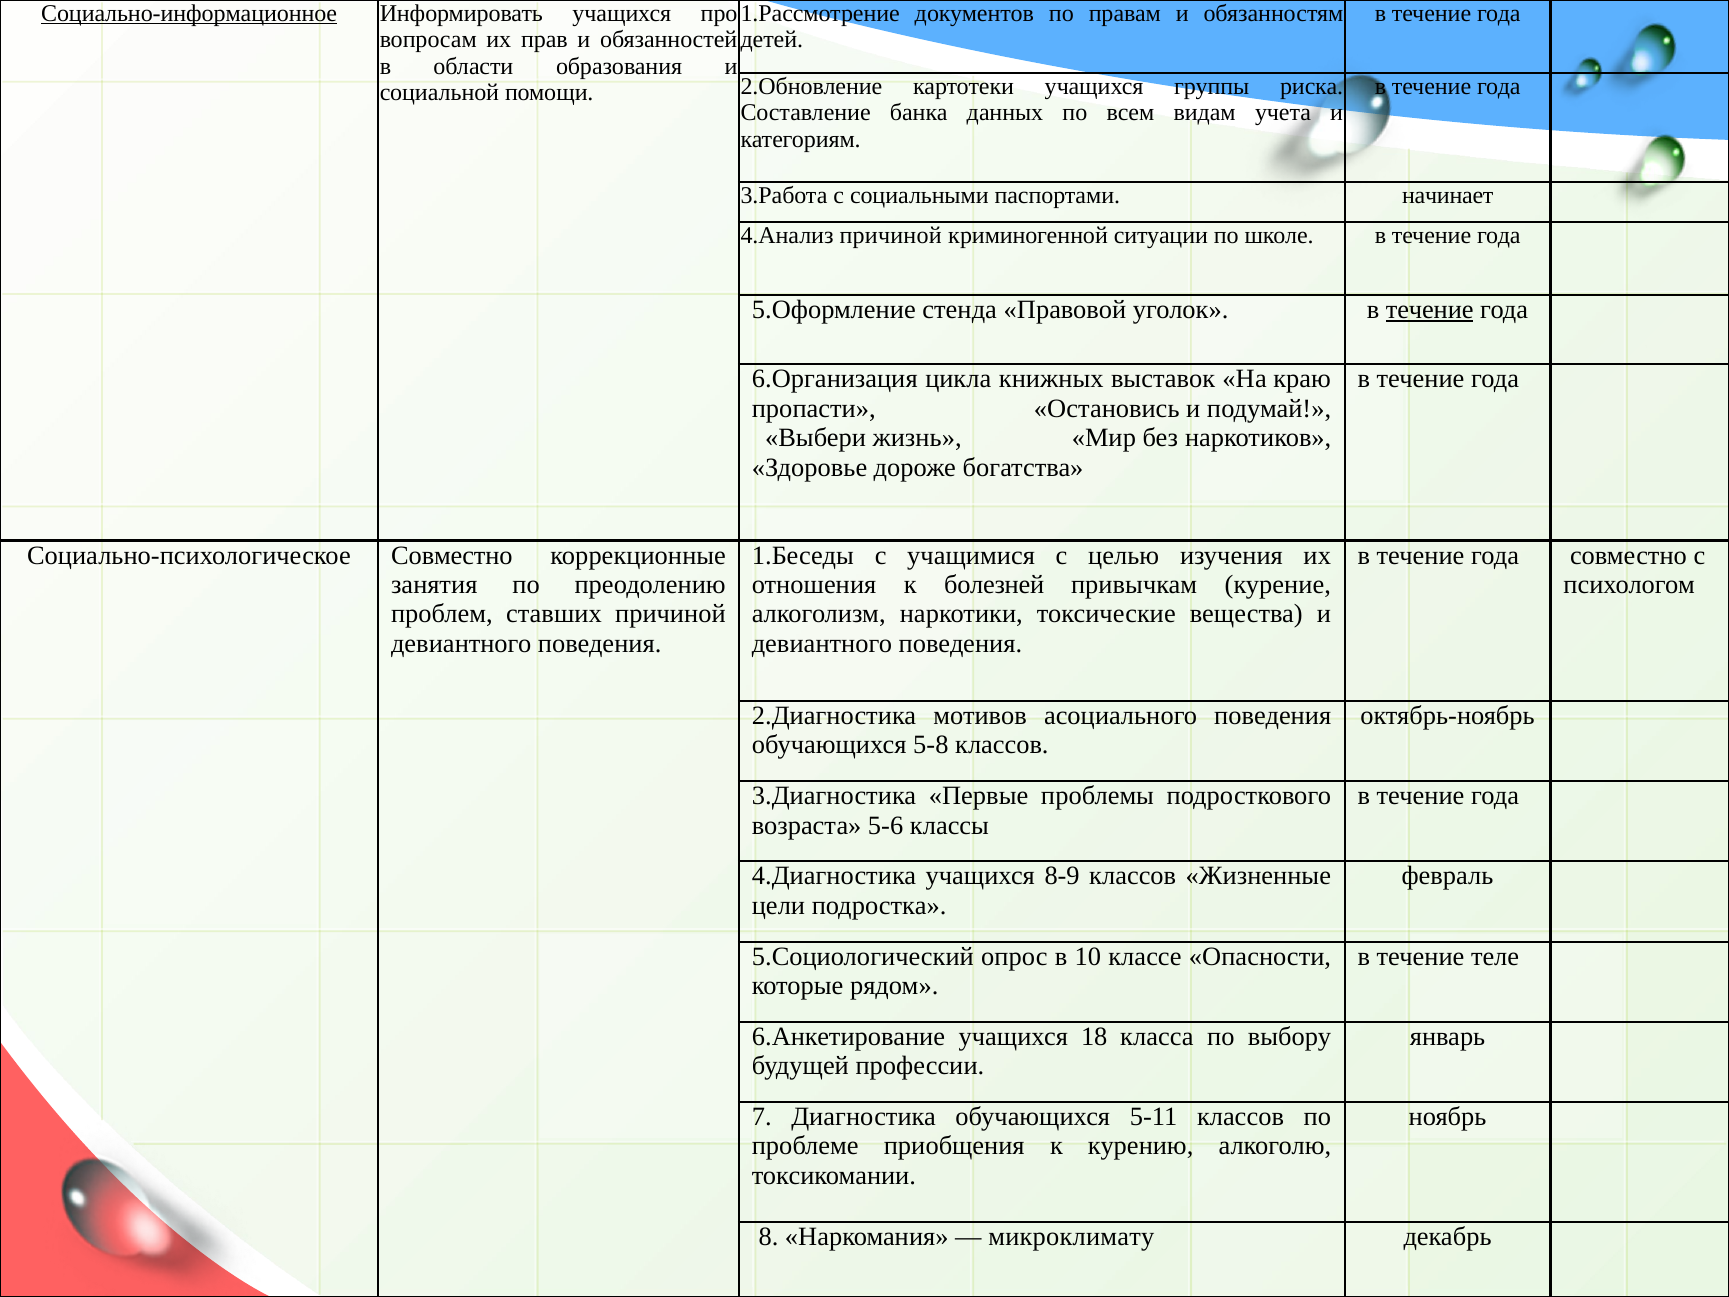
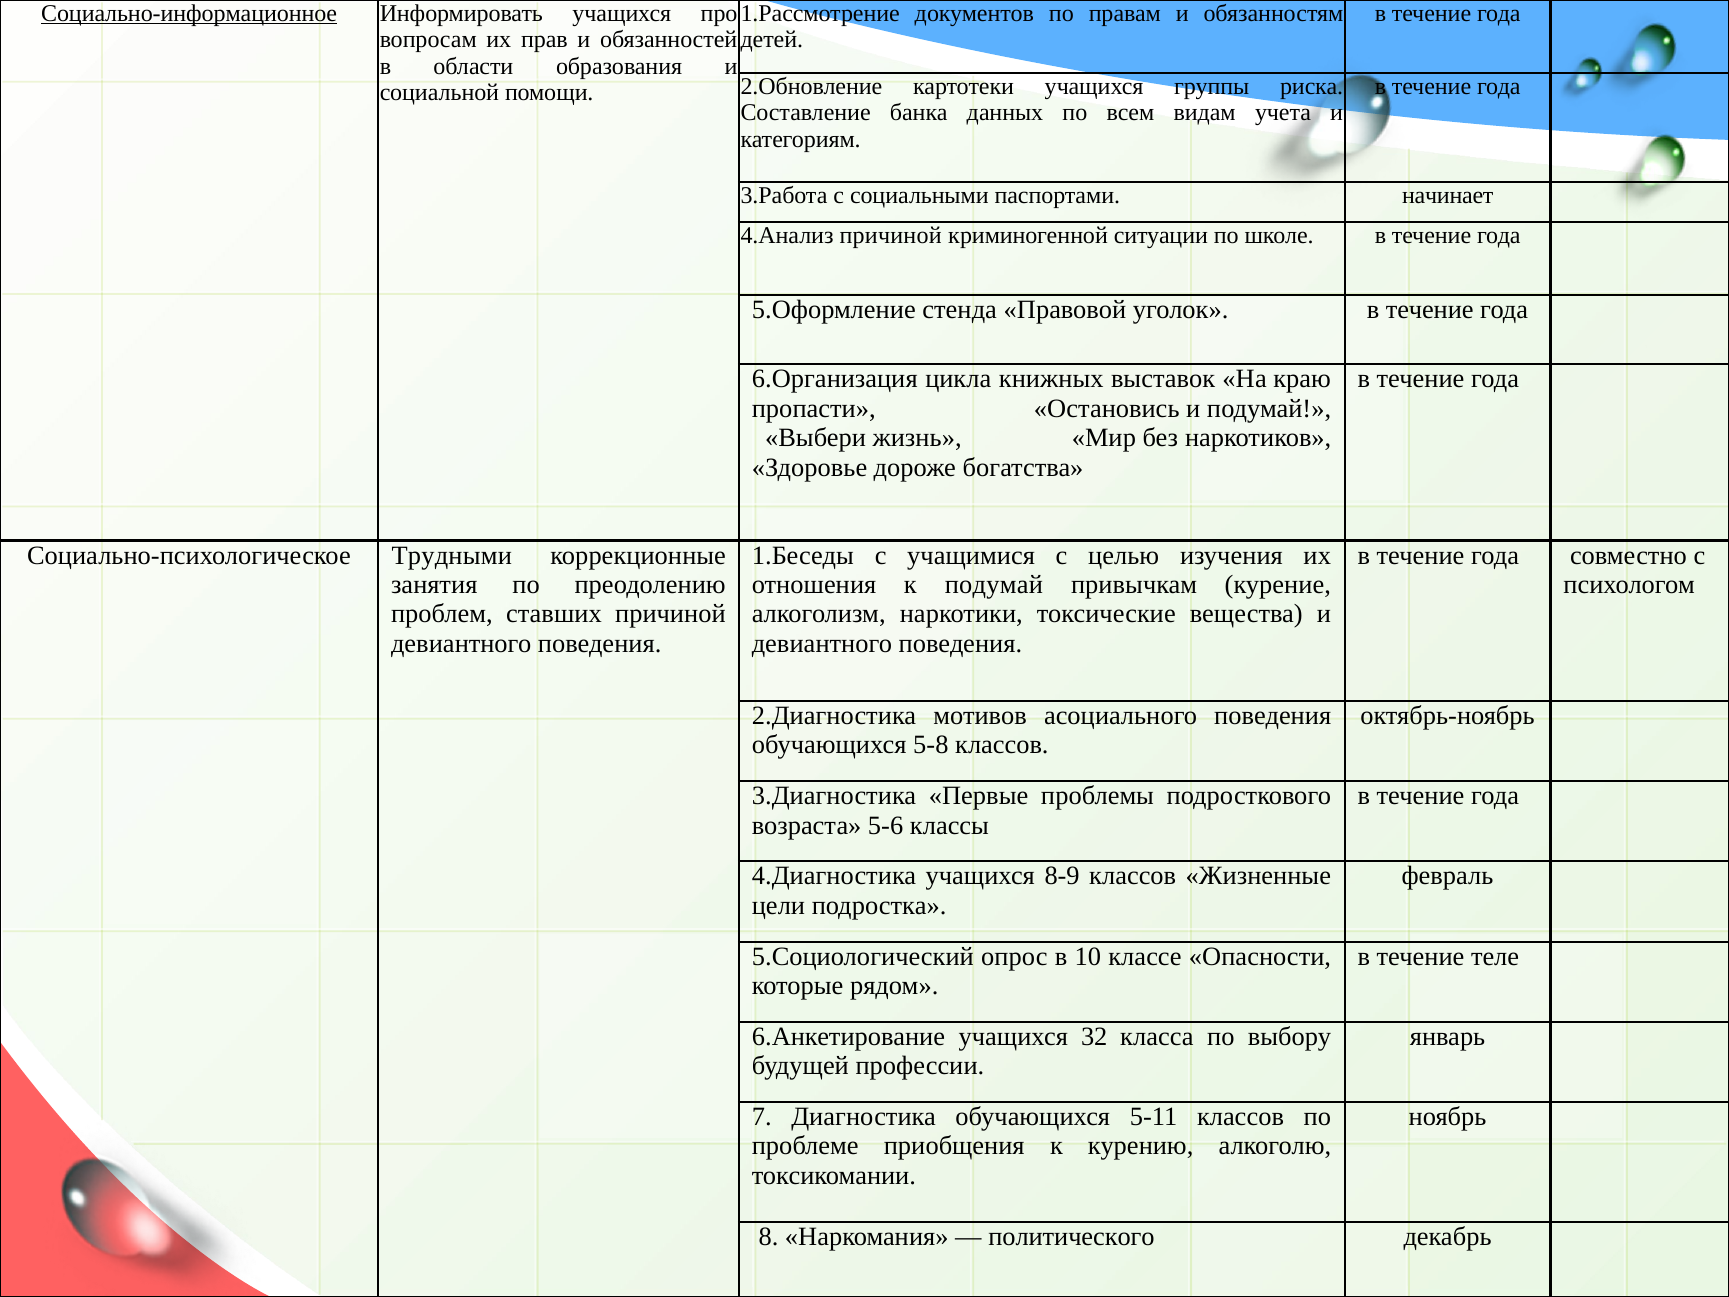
течение at (1430, 310) underline: present -> none
Социально-психологическое Совместно: Совместно -> Трудными
к болезней: болезней -> подумай
18: 18 -> 32
микроклимату: микроклимату -> политического
